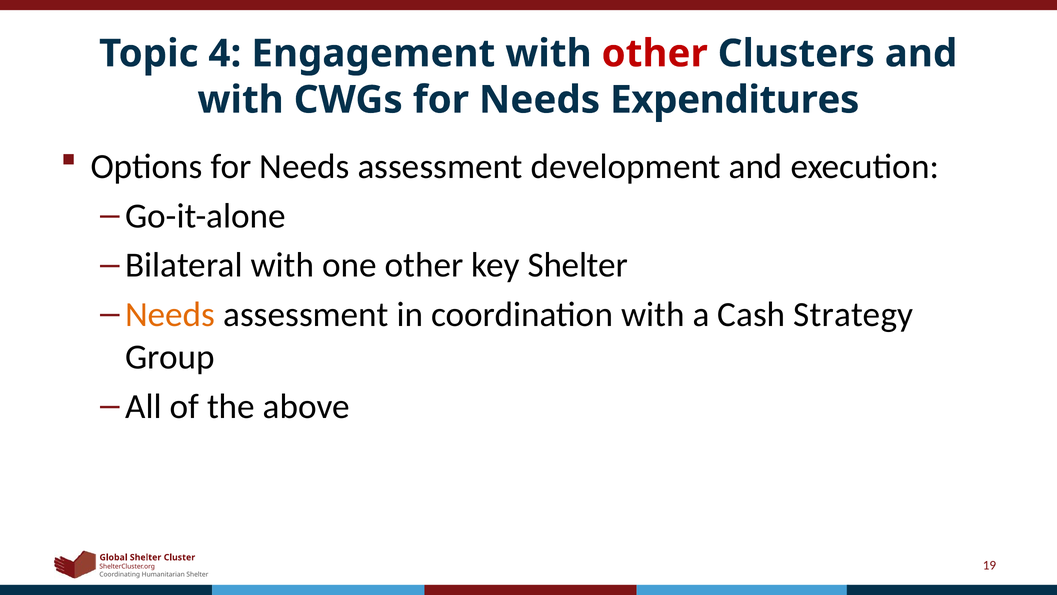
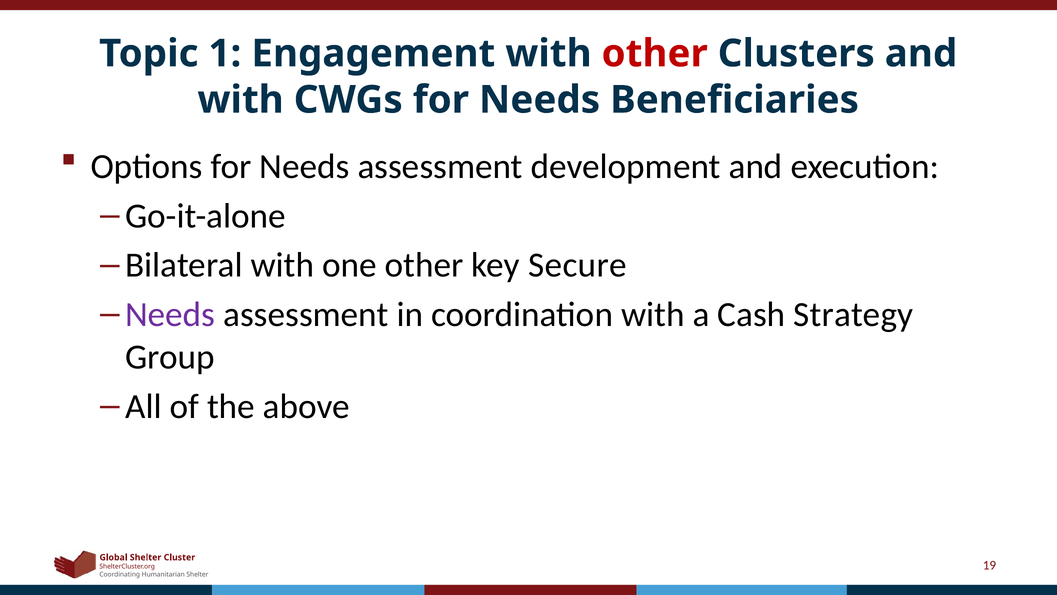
4: 4 -> 1
Expenditures: Expenditures -> Beneficiaries
key Shelter: Shelter -> Secure
Needs at (170, 314) colour: orange -> purple
